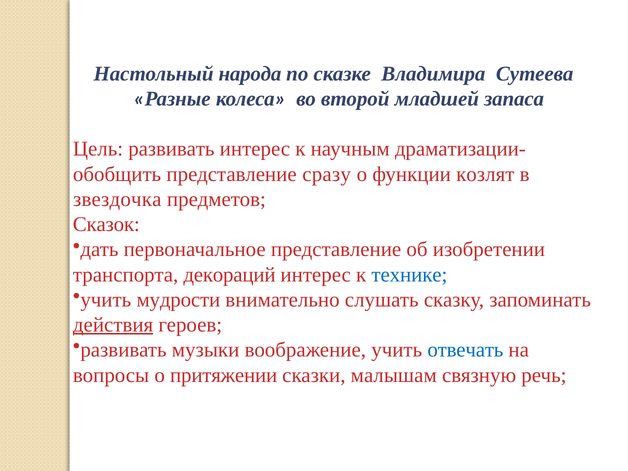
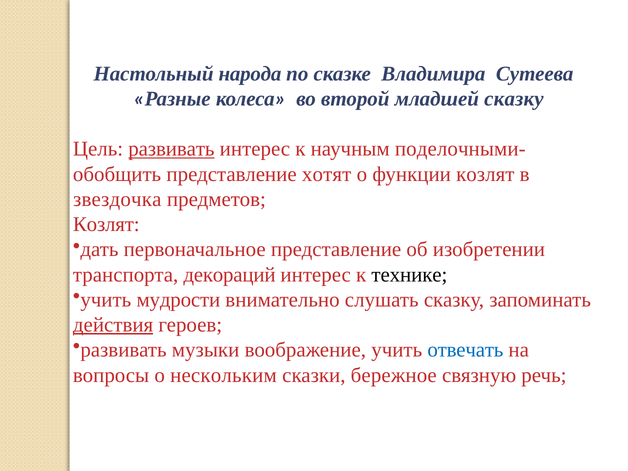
младшей запаса: запаса -> сказку
развивать at (171, 149) underline: none -> present
драматизации-: драматизации- -> поделочными-
сразу: сразу -> хотят
Сказок at (106, 224): Сказок -> Козлят
технике colour: blue -> black
притяжении: притяжении -> нескольким
малышам: малышам -> бережное
